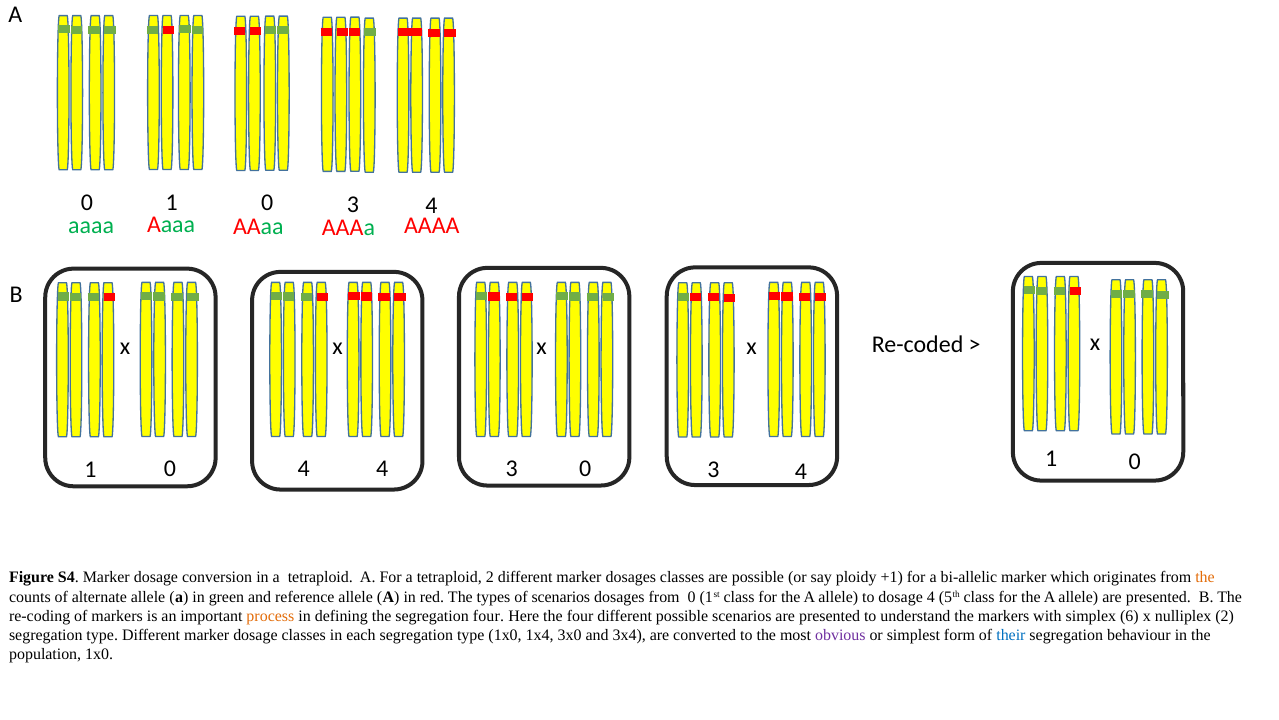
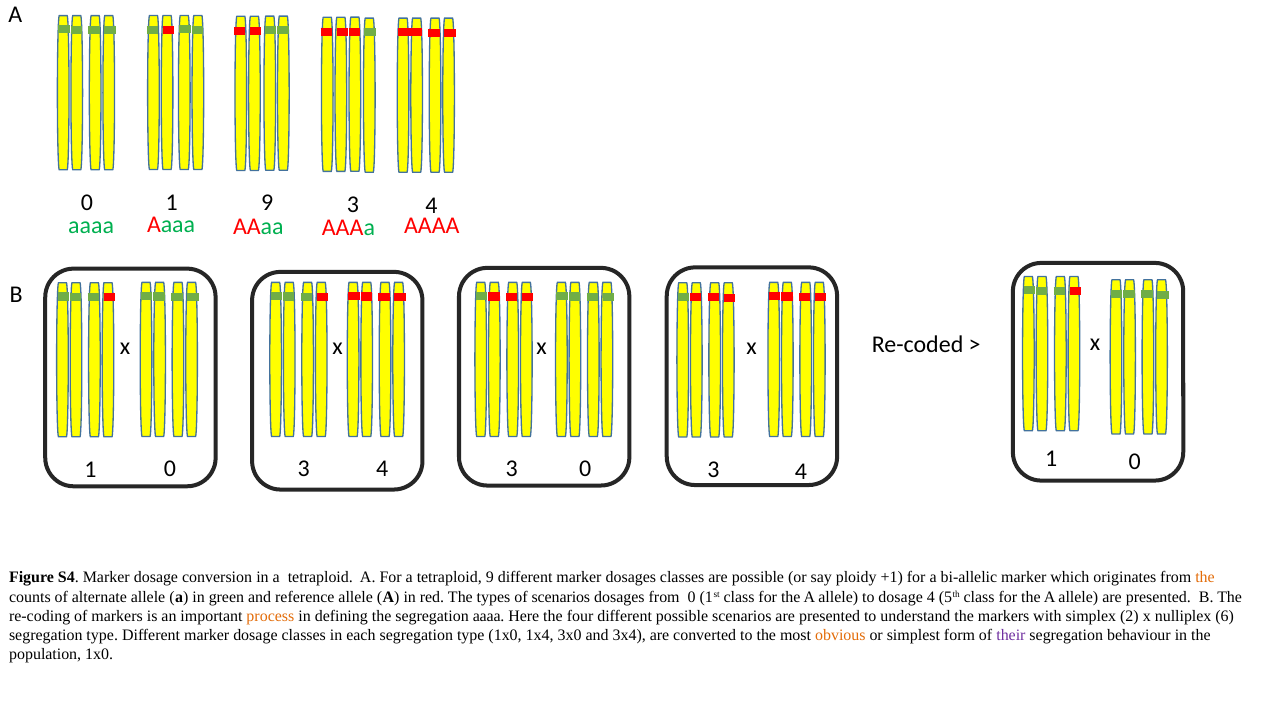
0 at (267, 203): 0 -> 9
1 4: 4 -> 3
tetraploid 2: 2 -> 9
segregation four: four -> aaaa
6: 6 -> 2
nulliplex 2: 2 -> 6
obvious colour: purple -> orange
their colour: blue -> purple
